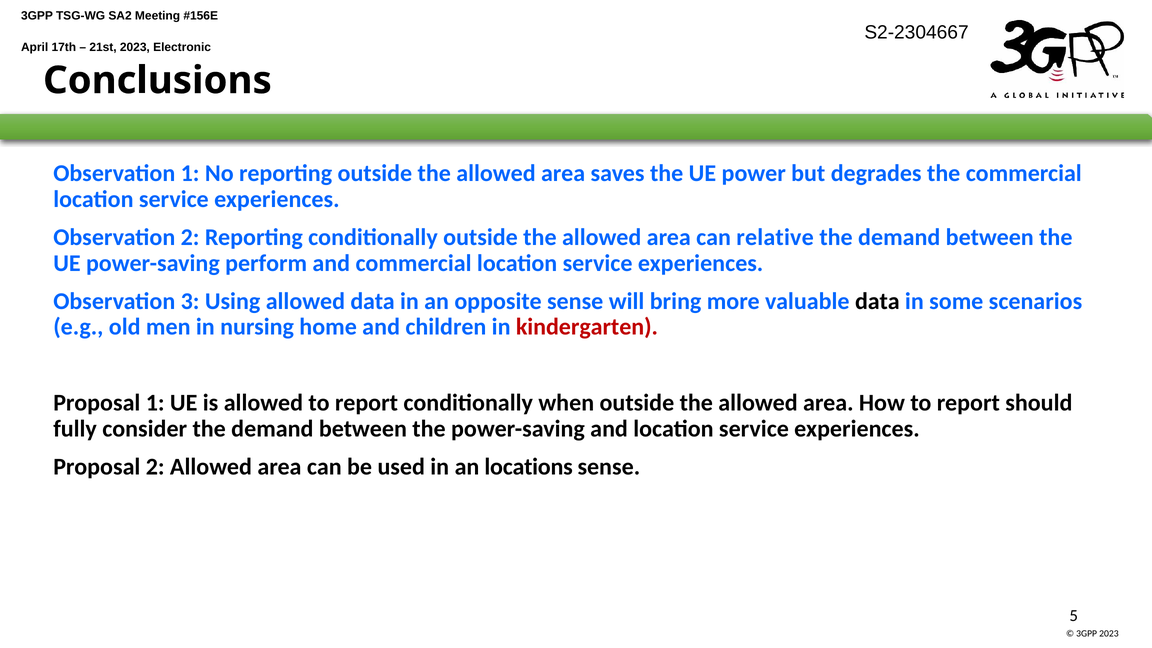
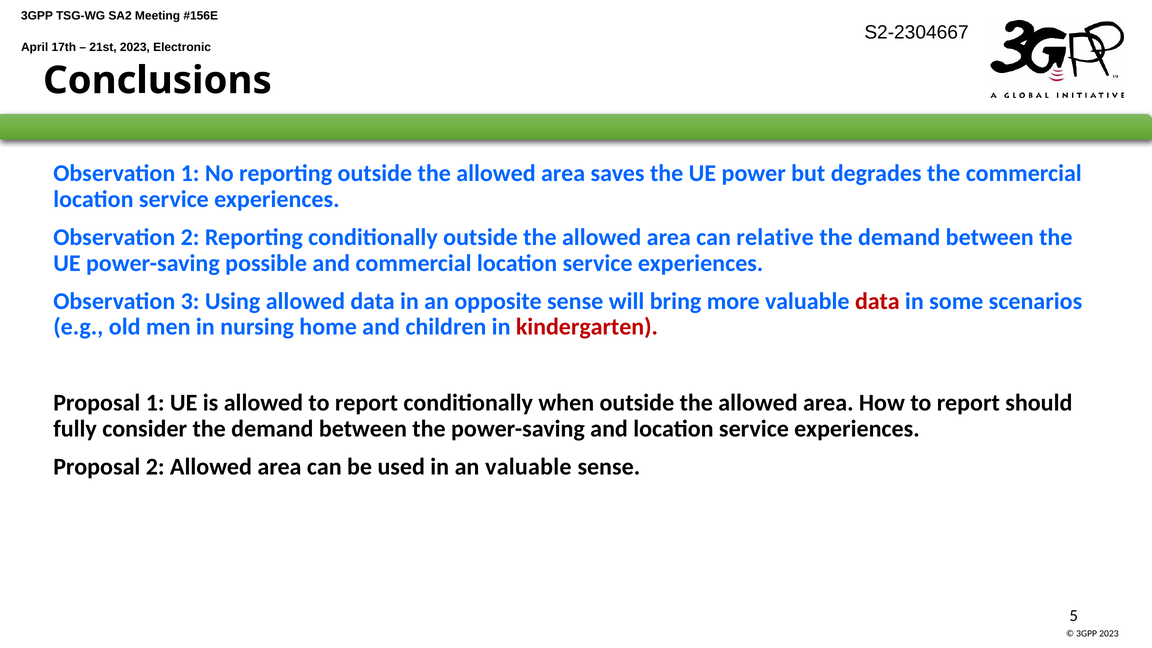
perform: perform -> possible
data at (877, 301) colour: black -> red
an locations: locations -> valuable
